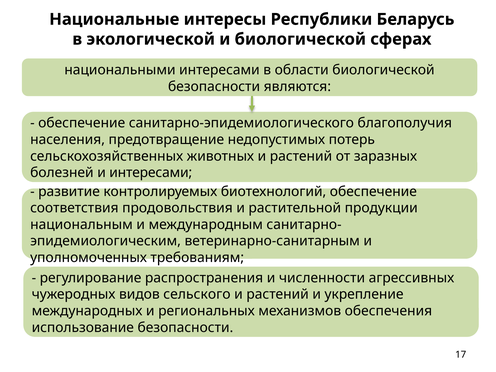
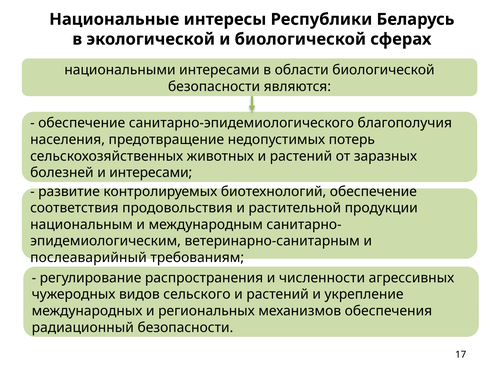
уполномоченных: уполномоченных -> послеаварийный
использование: использование -> радиационный
